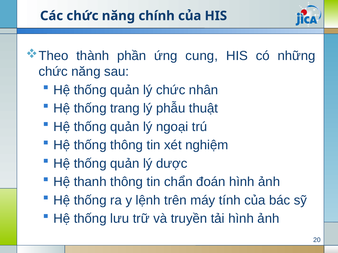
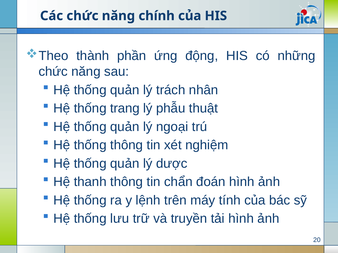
cung: cung -> động
lý chức: chức -> trách
